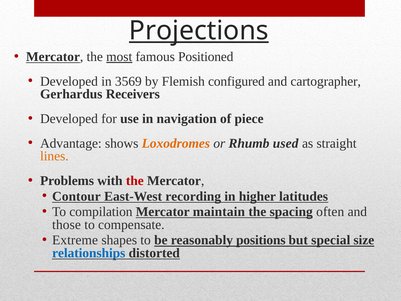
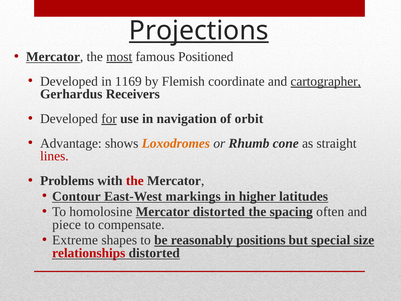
3569: 3569 -> 1169
configured: configured -> coordinate
cartographer underline: none -> present
for underline: none -> present
piece: piece -> orbit
used: used -> cone
lines colour: orange -> red
recording: recording -> markings
compilation: compilation -> homolosine
Mercator maintain: maintain -> distorted
those: those -> piece
relationships colour: blue -> red
